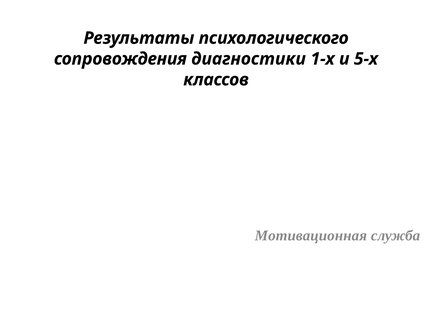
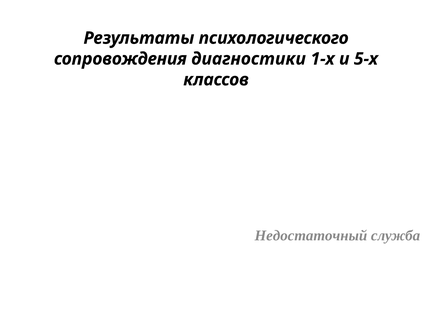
Мотивационная: Мотивационная -> Недостаточный
